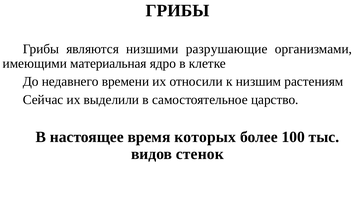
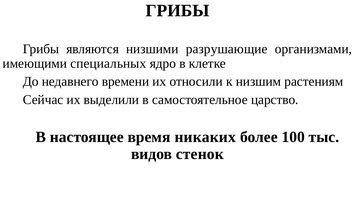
материальная: материальная -> специальных
которых: которых -> никаких
